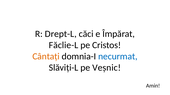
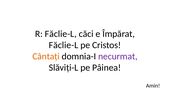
R Drept-L: Drept-L -> Făclie-L
necurmat colour: blue -> purple
Veșnic: Veșnic -> Pâinea
